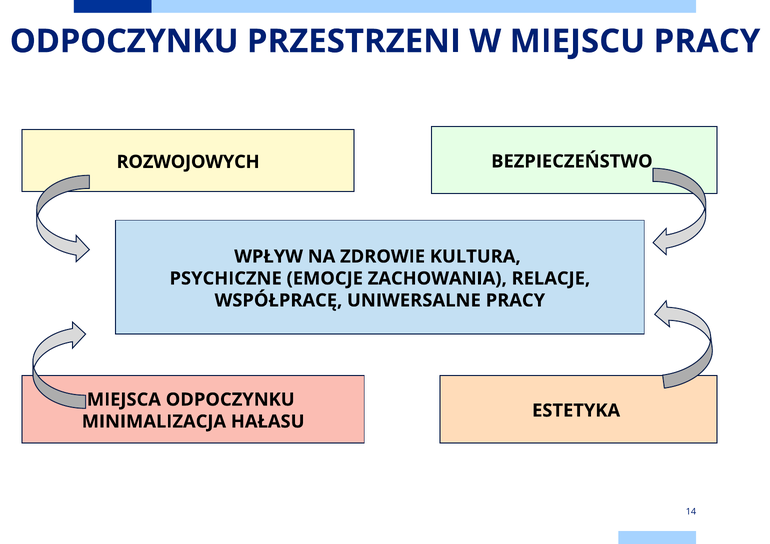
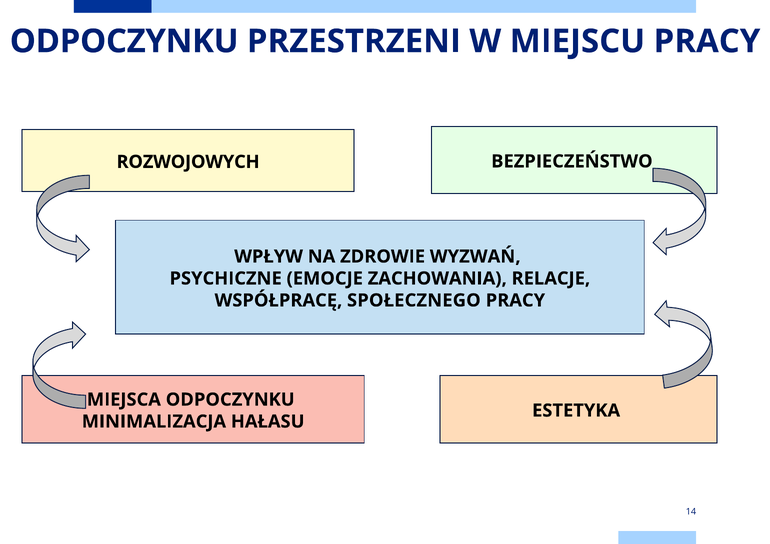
KULTURA: KULTURA -> WYZWAŃ
UNIWERSALNE: UNIWERSALNE -> SPOŁECZNEGO
